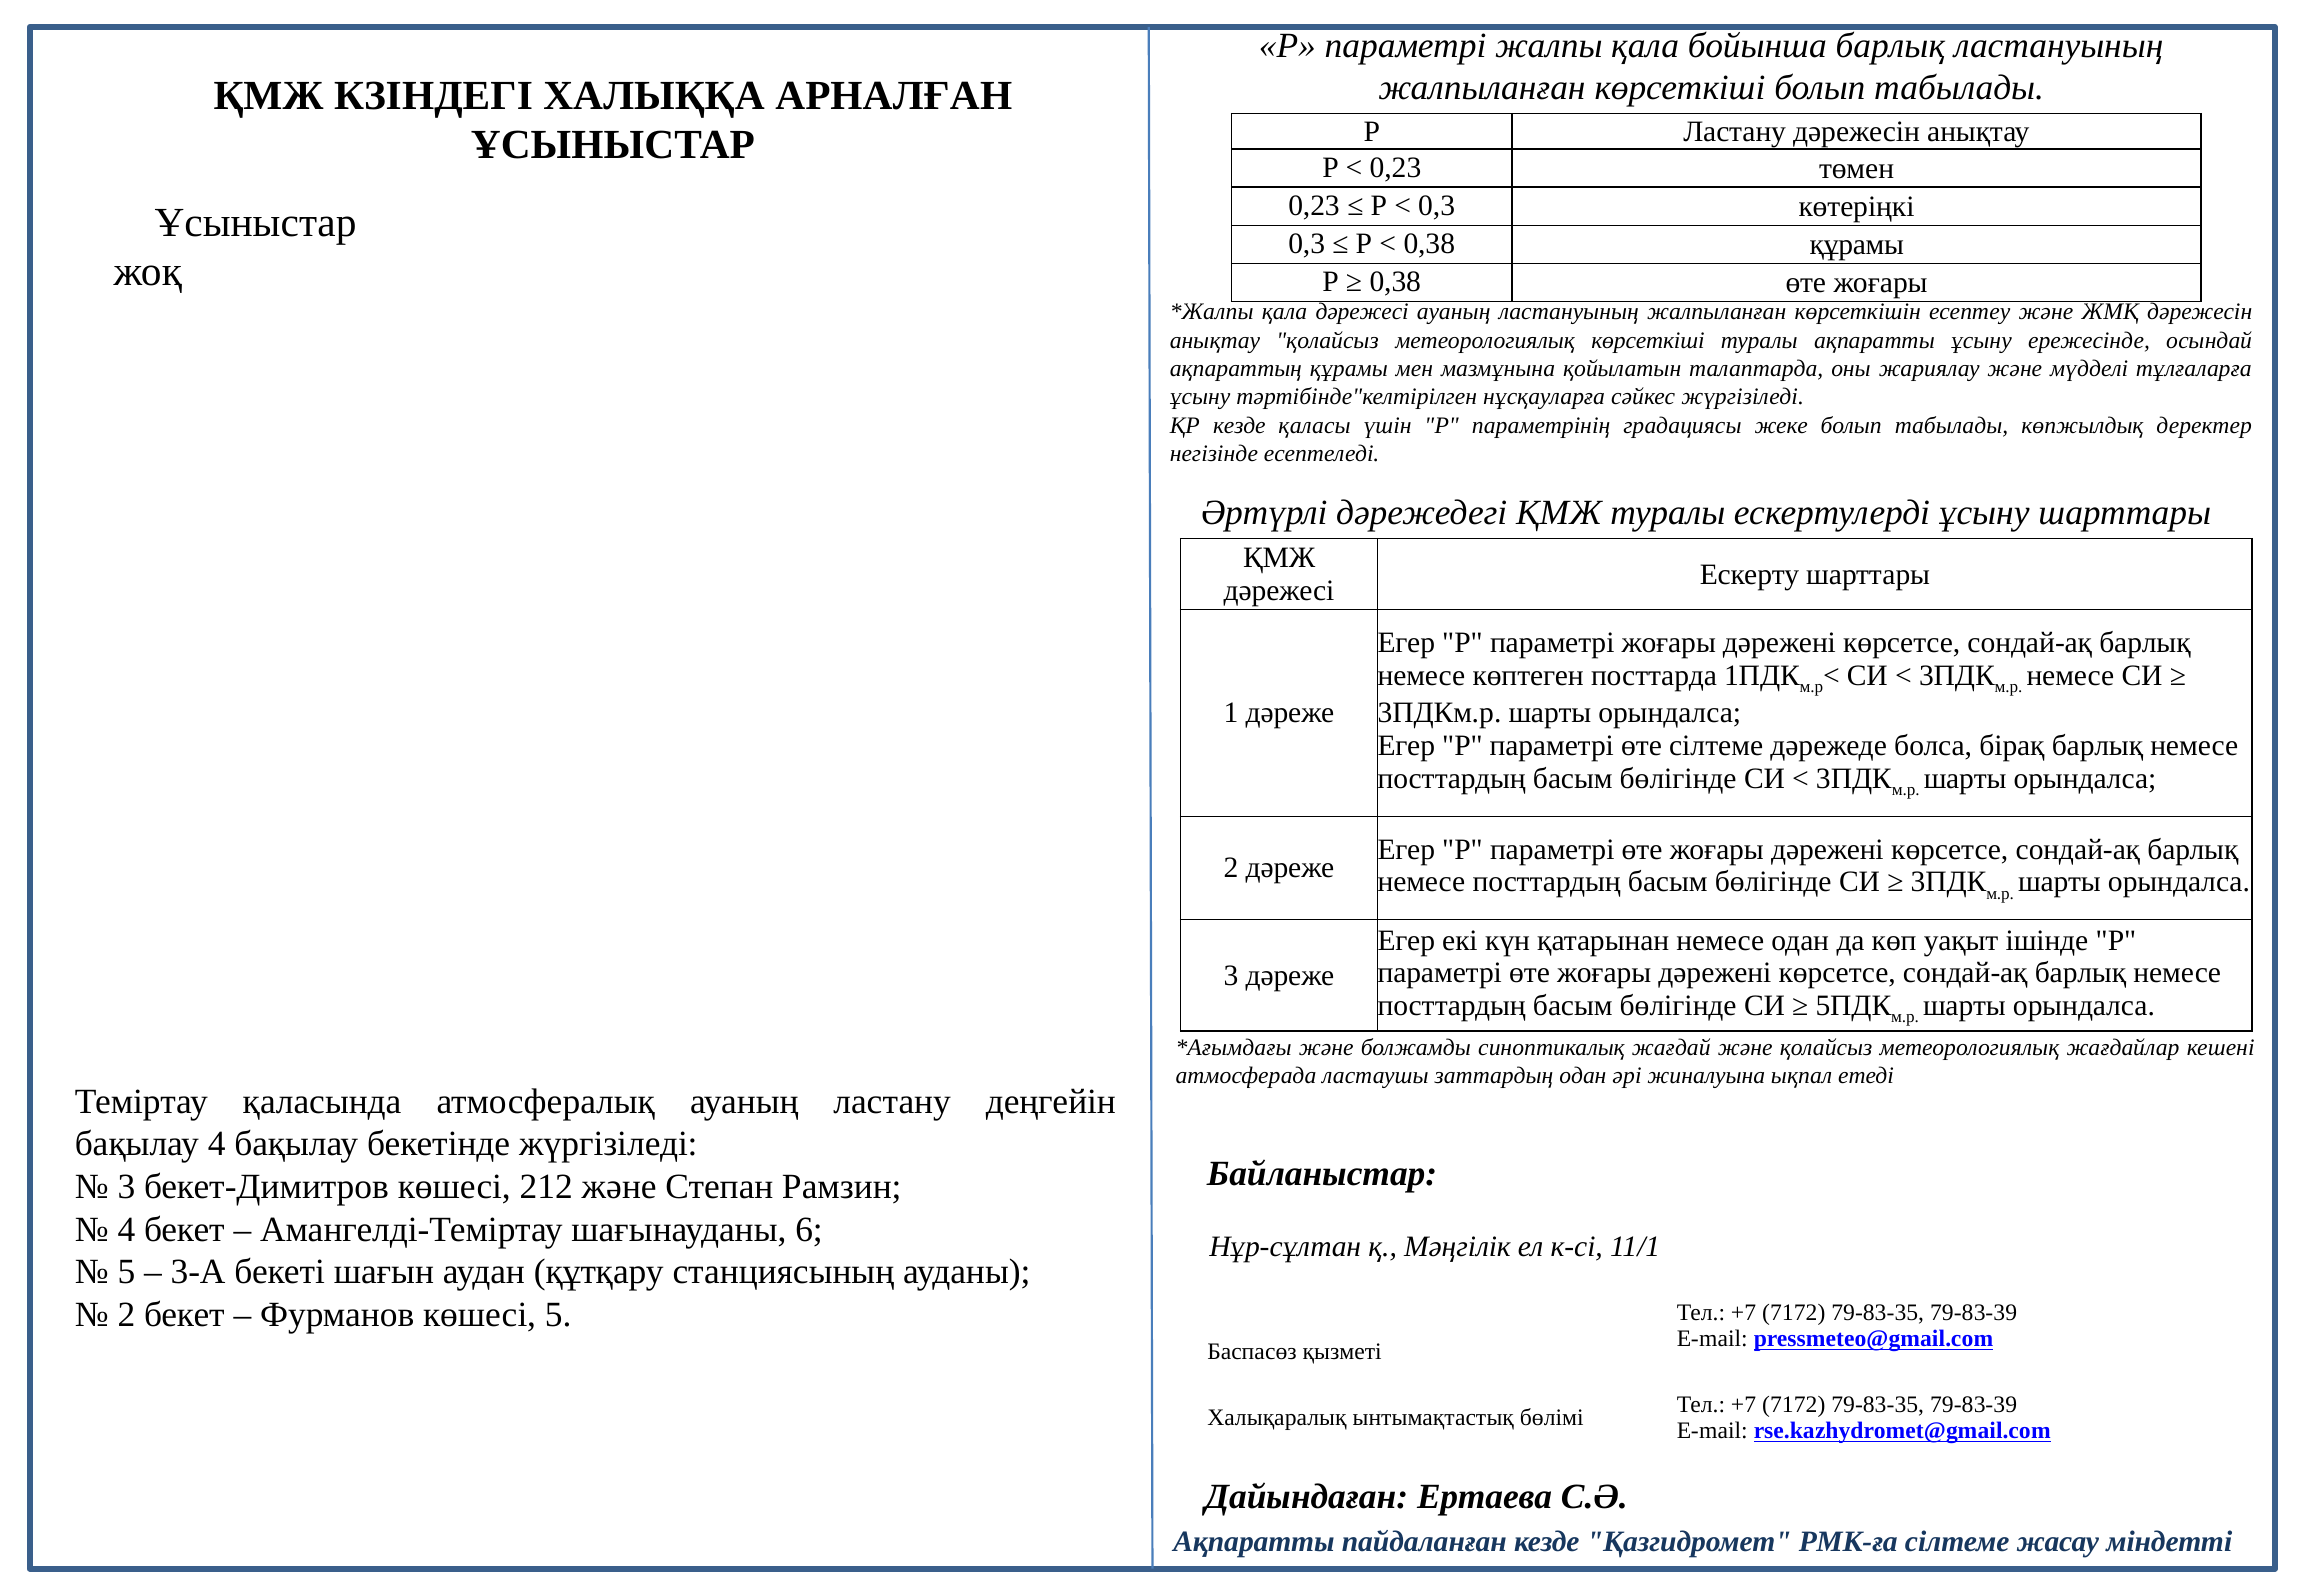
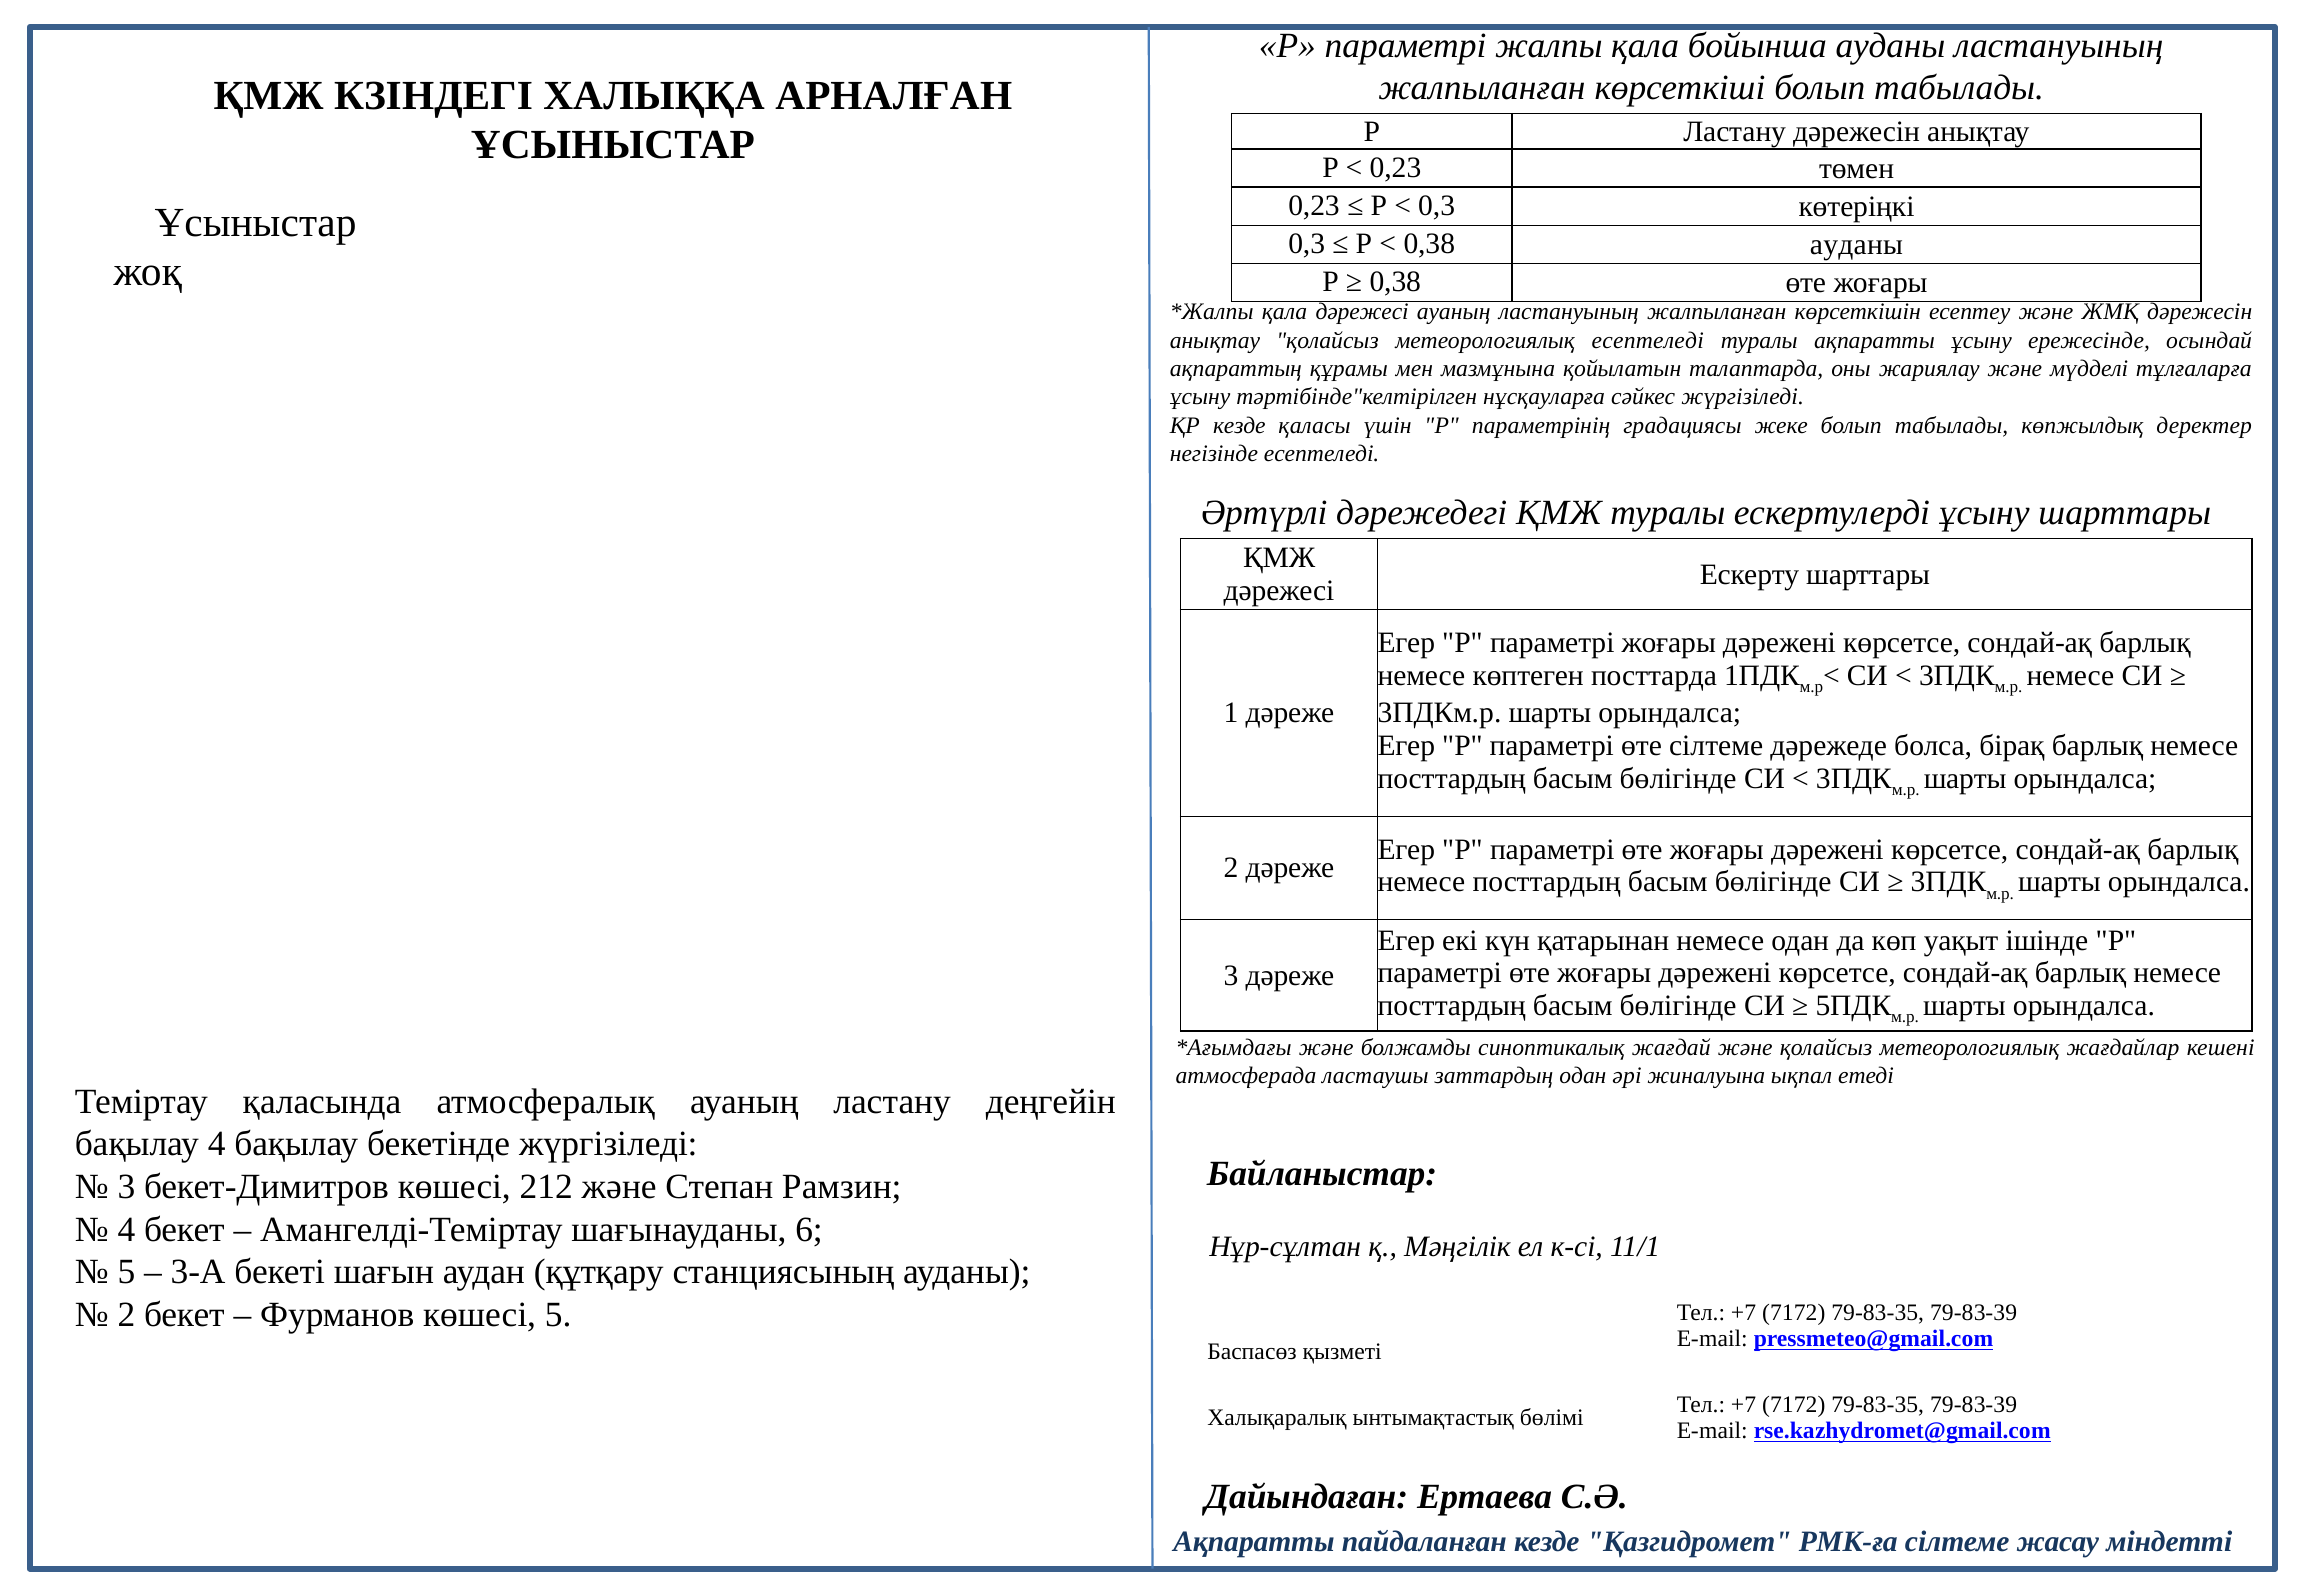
бойынша барлық: барлық -> ауданы
0,38 құрамы: құрамы -> ауданы
метеорологиялық көрсеткіші: көрсеткіші -> есептеледі
